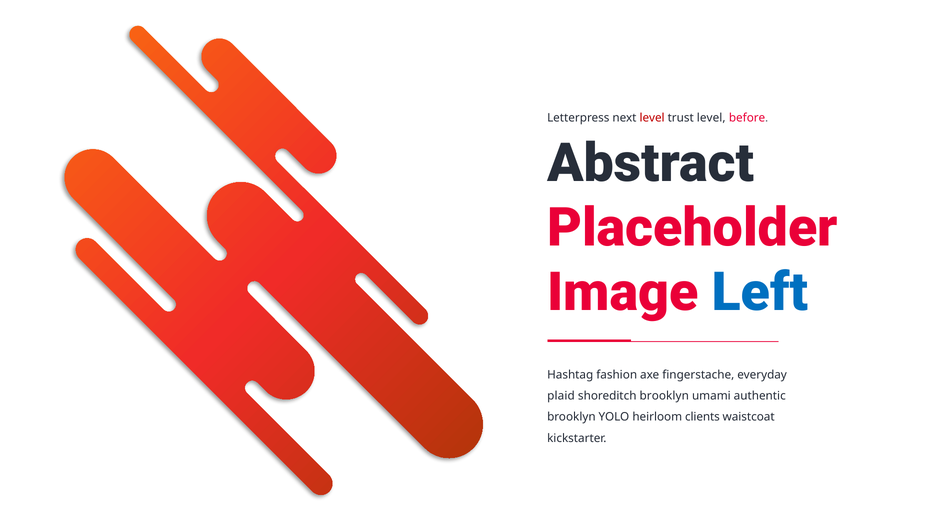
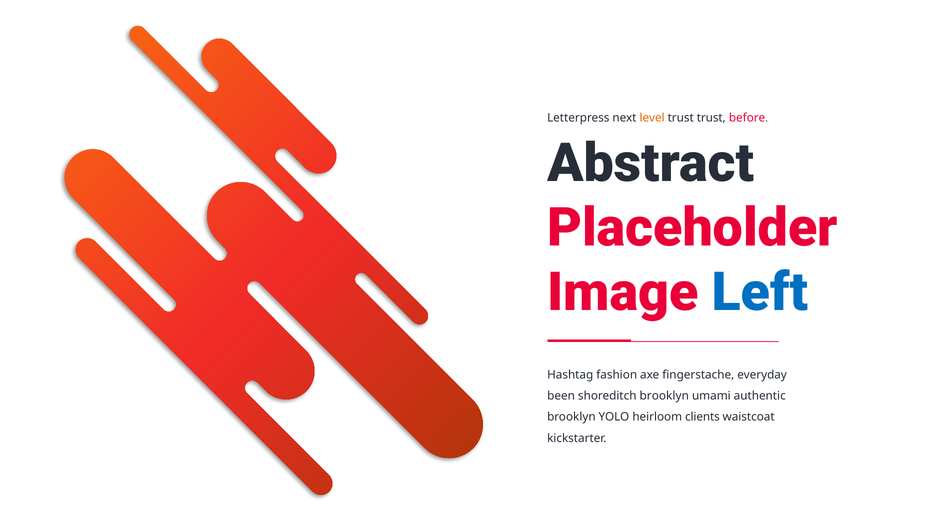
level at (652, 118) colour: red -> orange
trust level: level -> trust
plaid: plaid -> been
